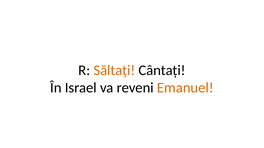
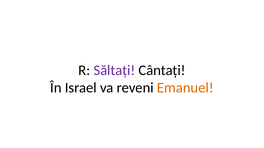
Săltați colour: orange -> purple
